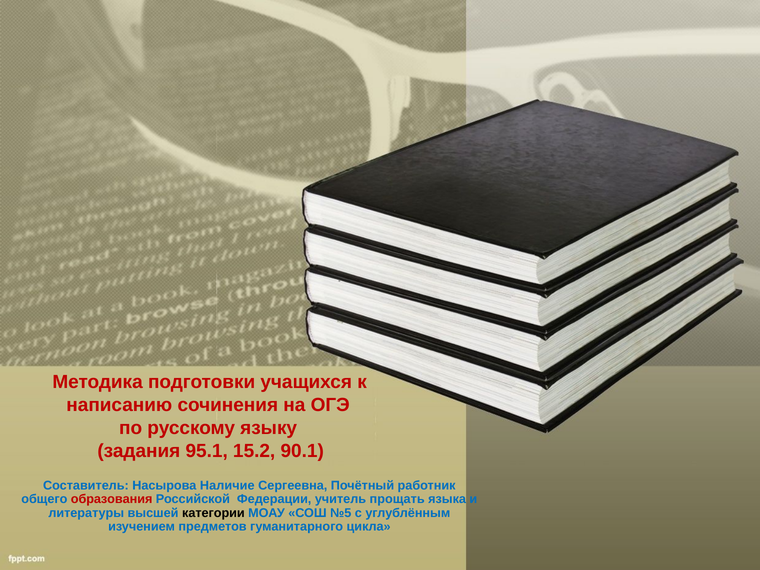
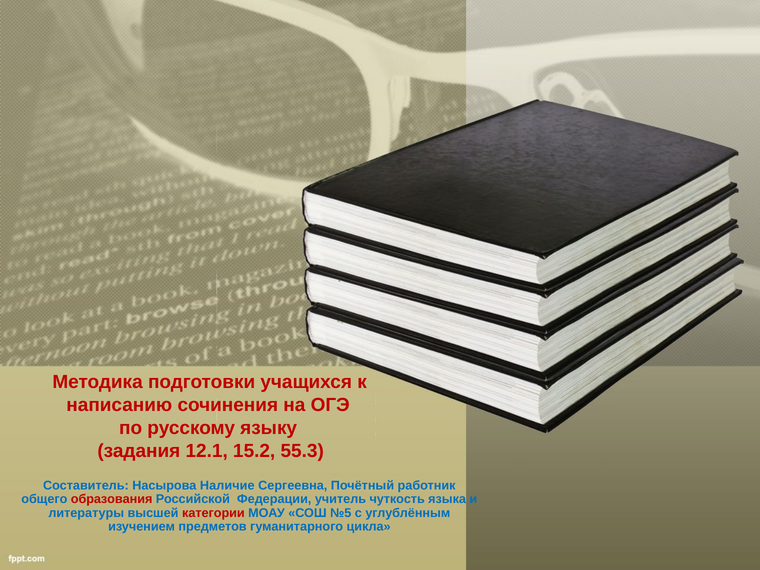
95.1: 95.1 -> 12.1
90.1: 90.1 -> 55.3
прощать: прощать -> чуткость
категории colour: black -> red
